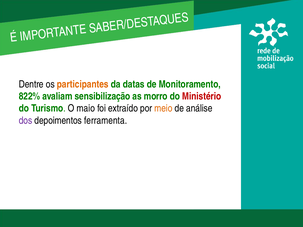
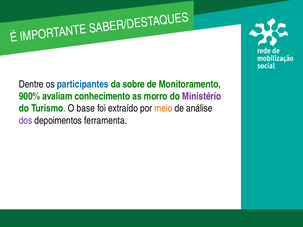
participantes colour: orange -> blue
datas: datas -> sobre
822%: 822% -> 900%
sensibilização: sensibilização -> conhecimento
Ministério colour: red -> purple
maio: maio -> base
